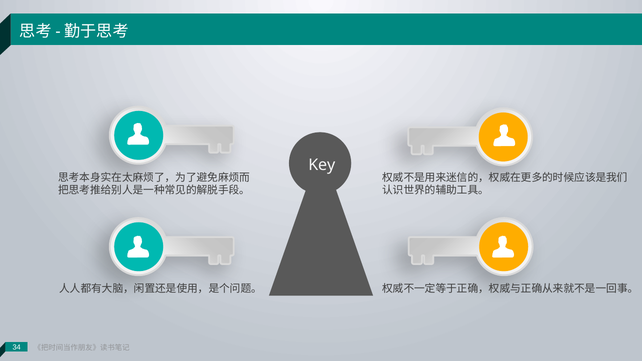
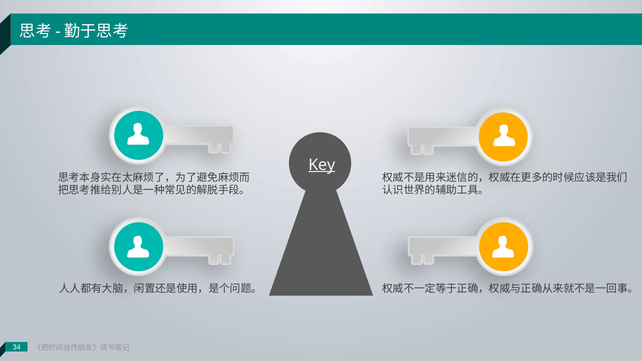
Key underline: none -> present
